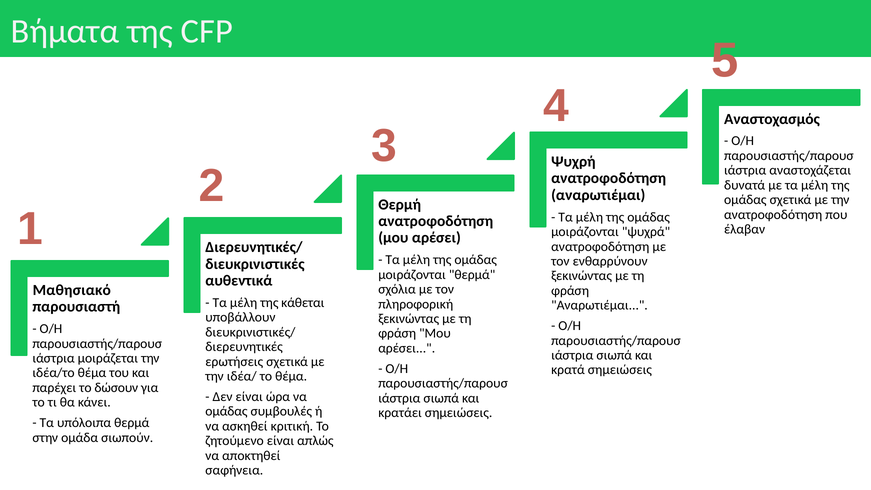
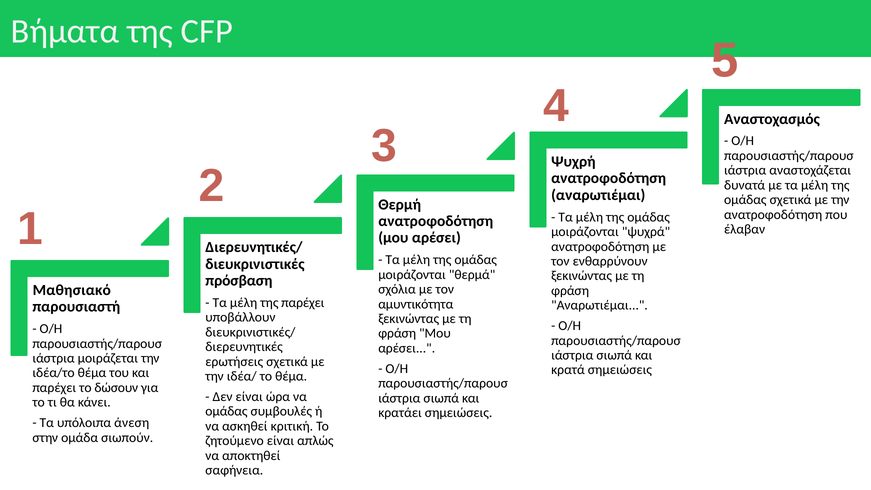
αυθεντικά: αυθεντικά -> πρόσβαση
της κάθεται: κάθεται -> παρέχει
πληροφορική: πληροφορική -> αμυντικότητα
υπόλοιπα θερμά: θερμά -> άνεση
